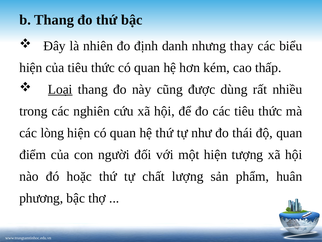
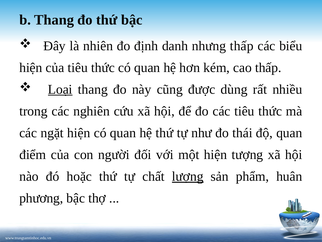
nhưng thay: thay -> thấp
lòng: lòng -> ngặt
lượng underline: none -> present
